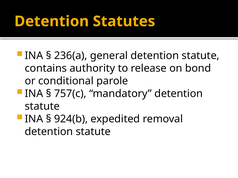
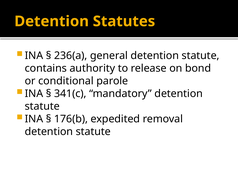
757(c: 757(c -> 341(c
924(b: 924(b -> 176(b
